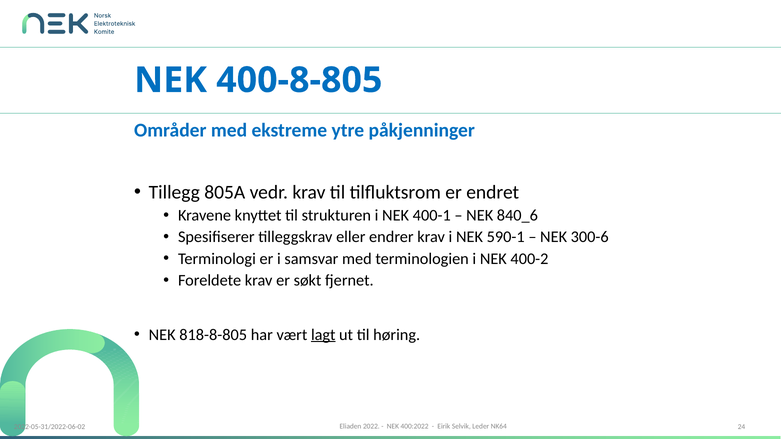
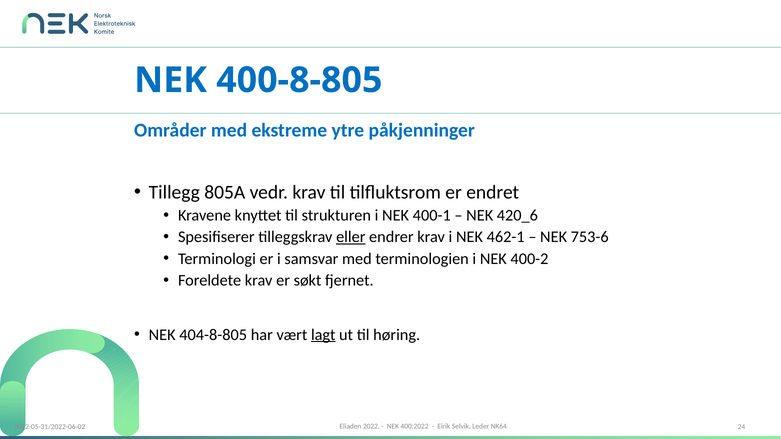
840_6: 840_6 -> 420_6
eller underline: none -> present
590-1: 590-1 -> 462-1
300-6: 300-6 -> 753-6
818-8-805: 818-8-805 -> 404-8-805
